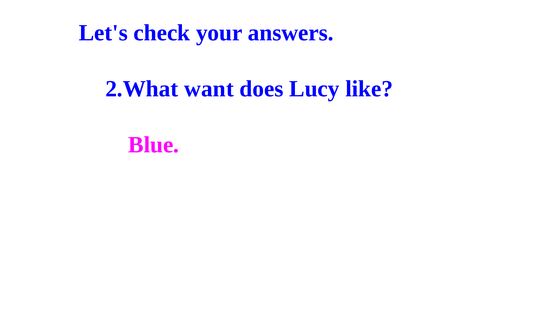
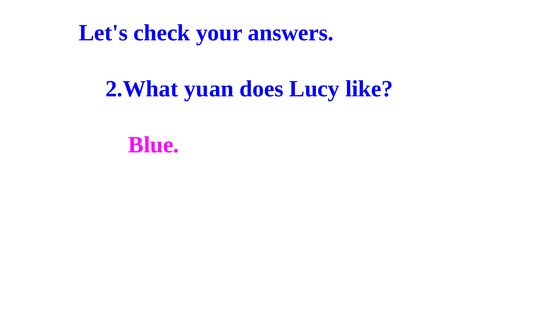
want: want -> yuan
